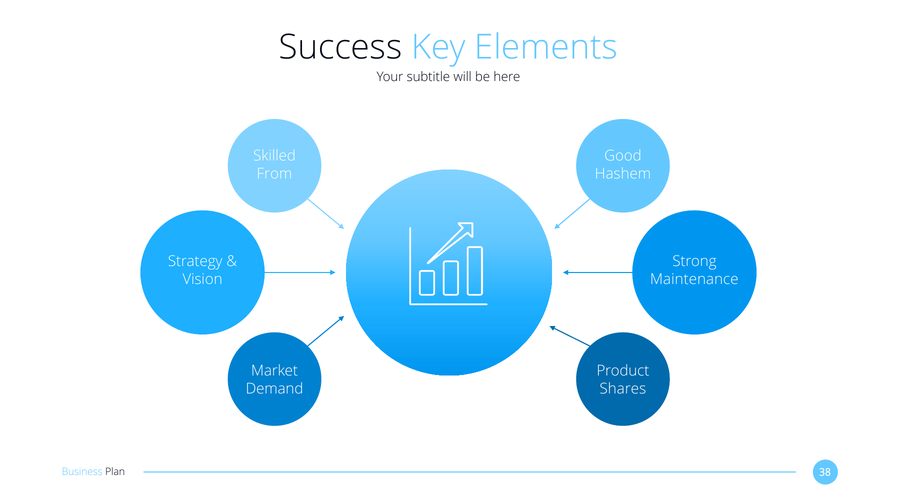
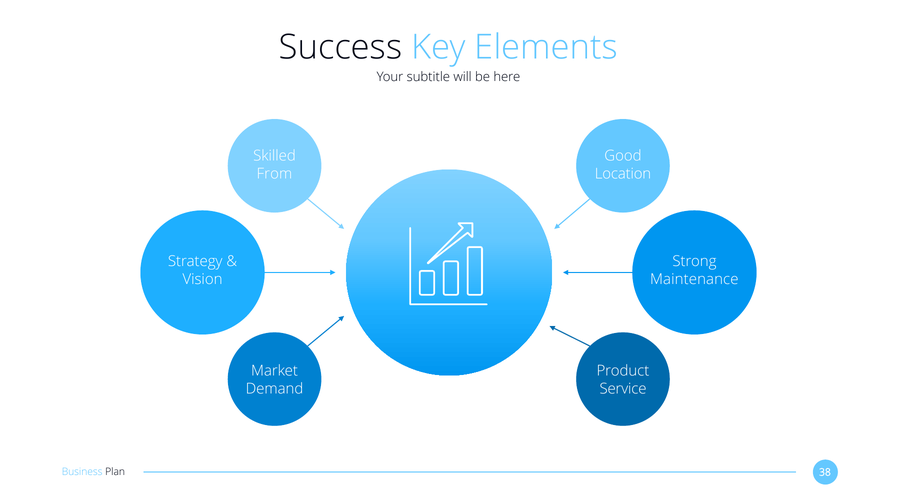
Hashem: Hashem -> Location
Shares: Shares -> Service
